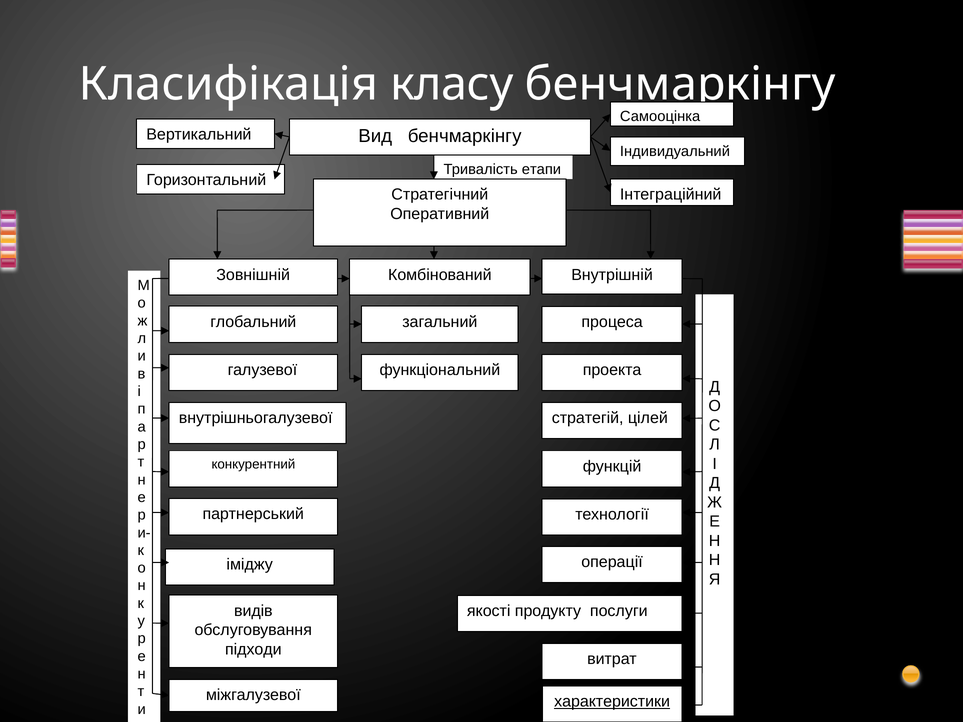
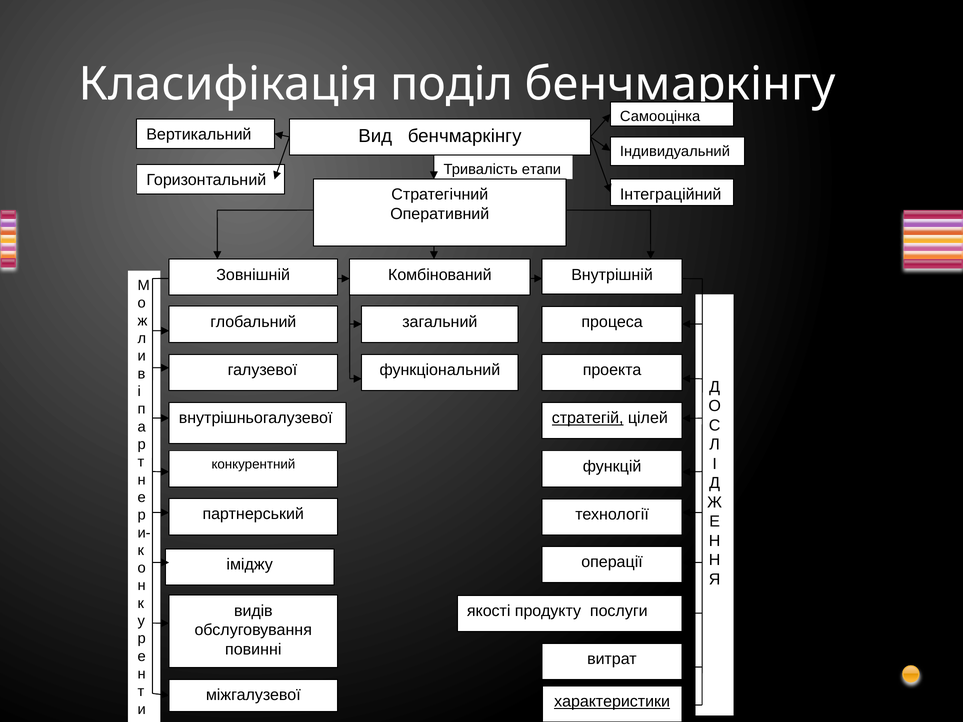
класу: класу -> поділ
стратегій underline: none -> present
підходи: підходи -> повинні
